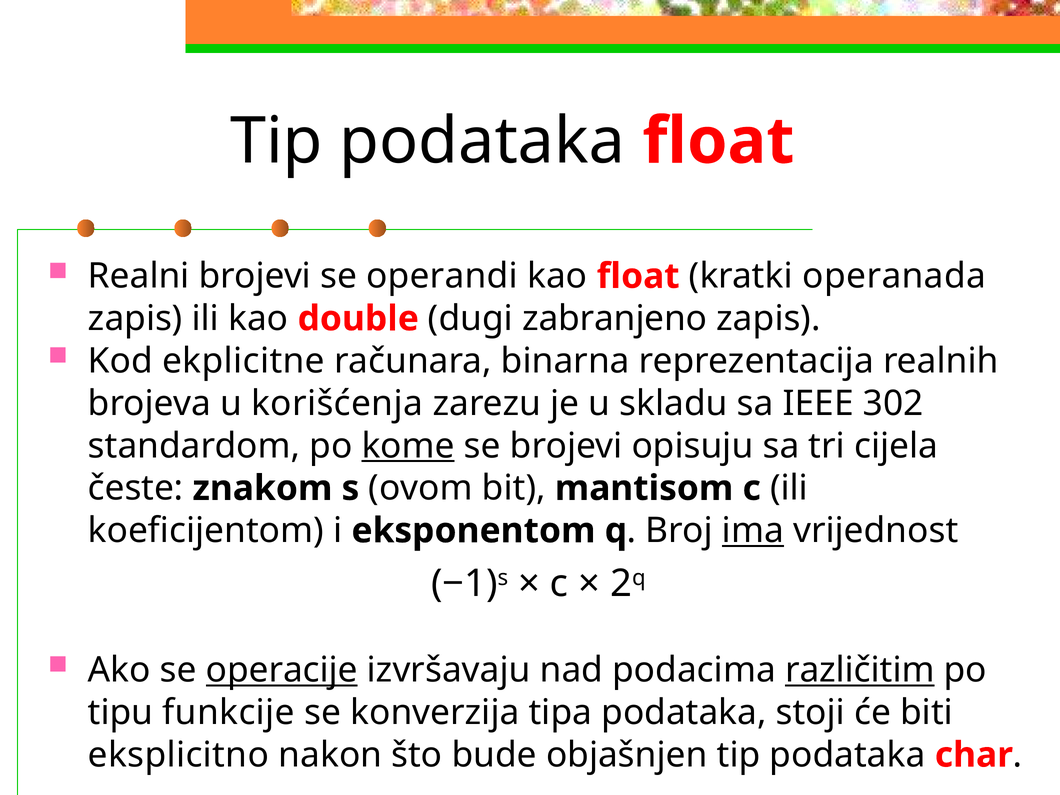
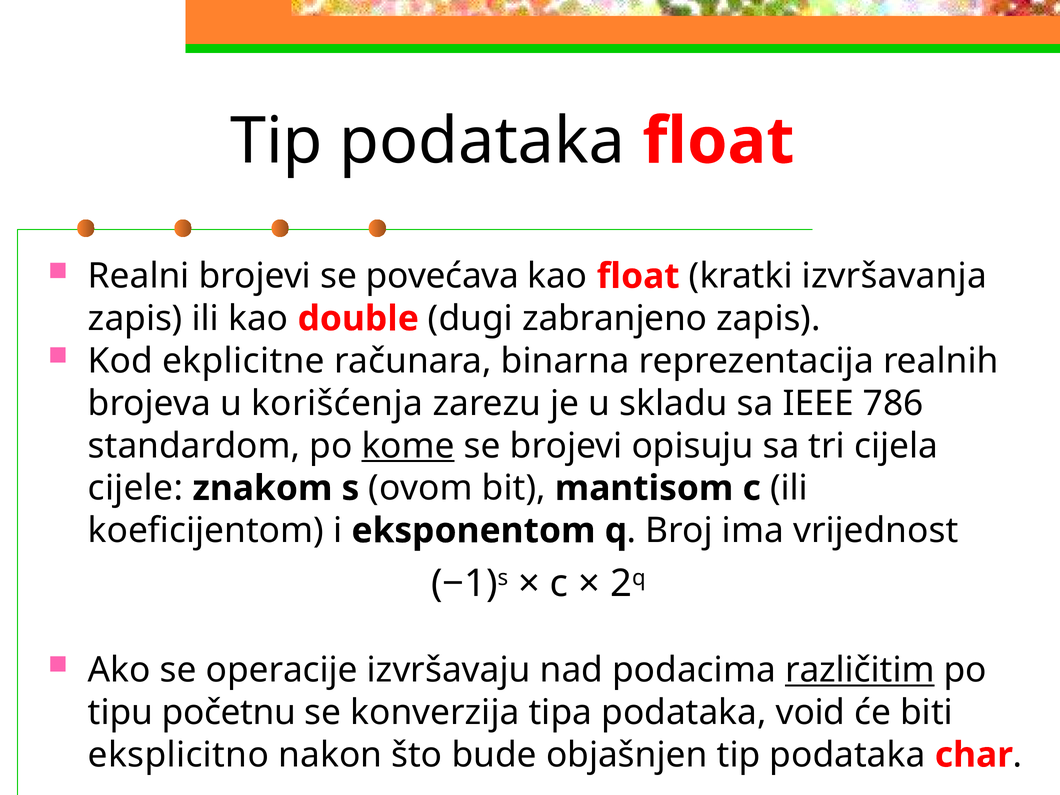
operandi: operandi -> povećava
operanada: operanada -> izvršavanja
302: 302 -> 786
česte: česte -> cijele
ima underline: present -> none
operacije underline: present -> none
funkcije: funkcije -> početnu
stoji: stoji -> void
